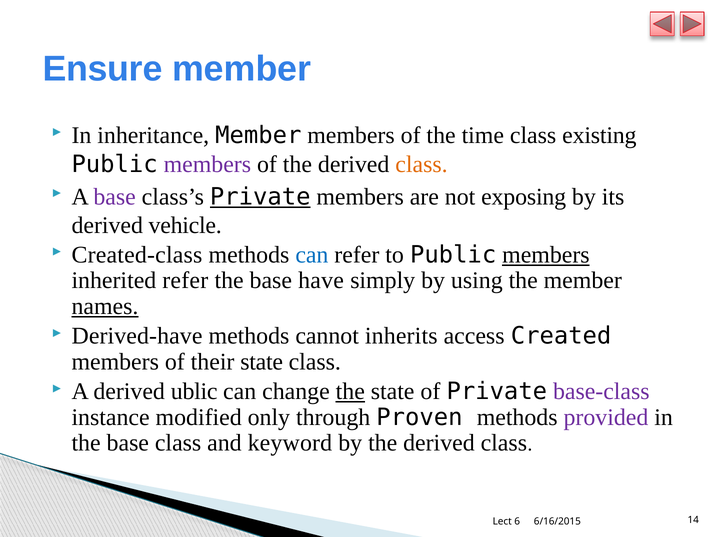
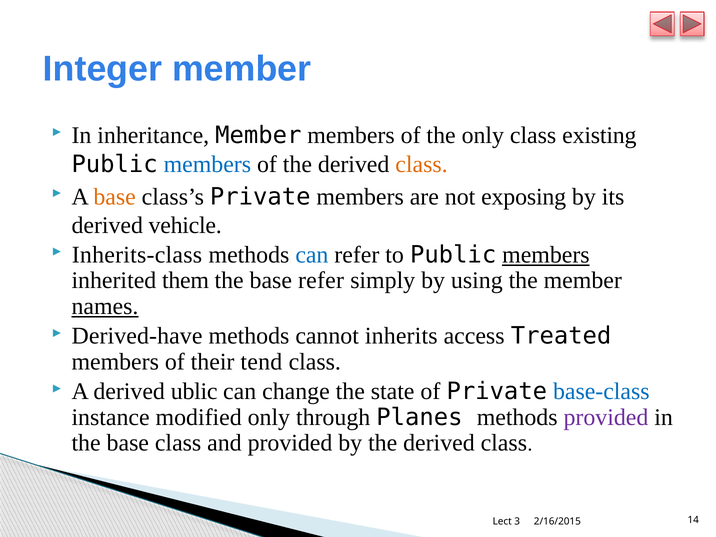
Ensure: Ensure -> Integer
the time: time -> only
members at (207, 164) colour: purple -> blue
base at (115, 197) colour: purple -> orange
Private at (260, 197) underline: present -> none
Created-class: Created-class -> Inherits-class
inherited refer: refer -> them
base have: have -> refer
Created: Created -> Treated
their state: state -> tend
the at (350, 392) underline: present -> none
base-class colour: purple -> blue
Proven: Proven -> Planes
and keyword: keyword -> provided
6: 6 -> 3
6/16/2015: 6/16/2015 -> 2/16/2015
